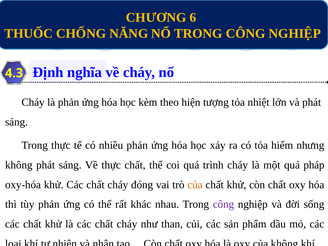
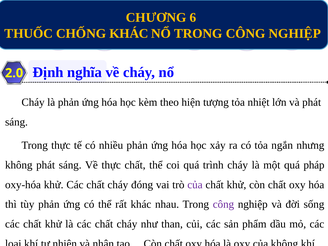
CHỐNG NĂNG: NĂNG -> KHÁC
4.3: 4.3 -> 2.0
hiểm: hiểm -> ngắn
của at (195, 185) colour: orange -> purple
